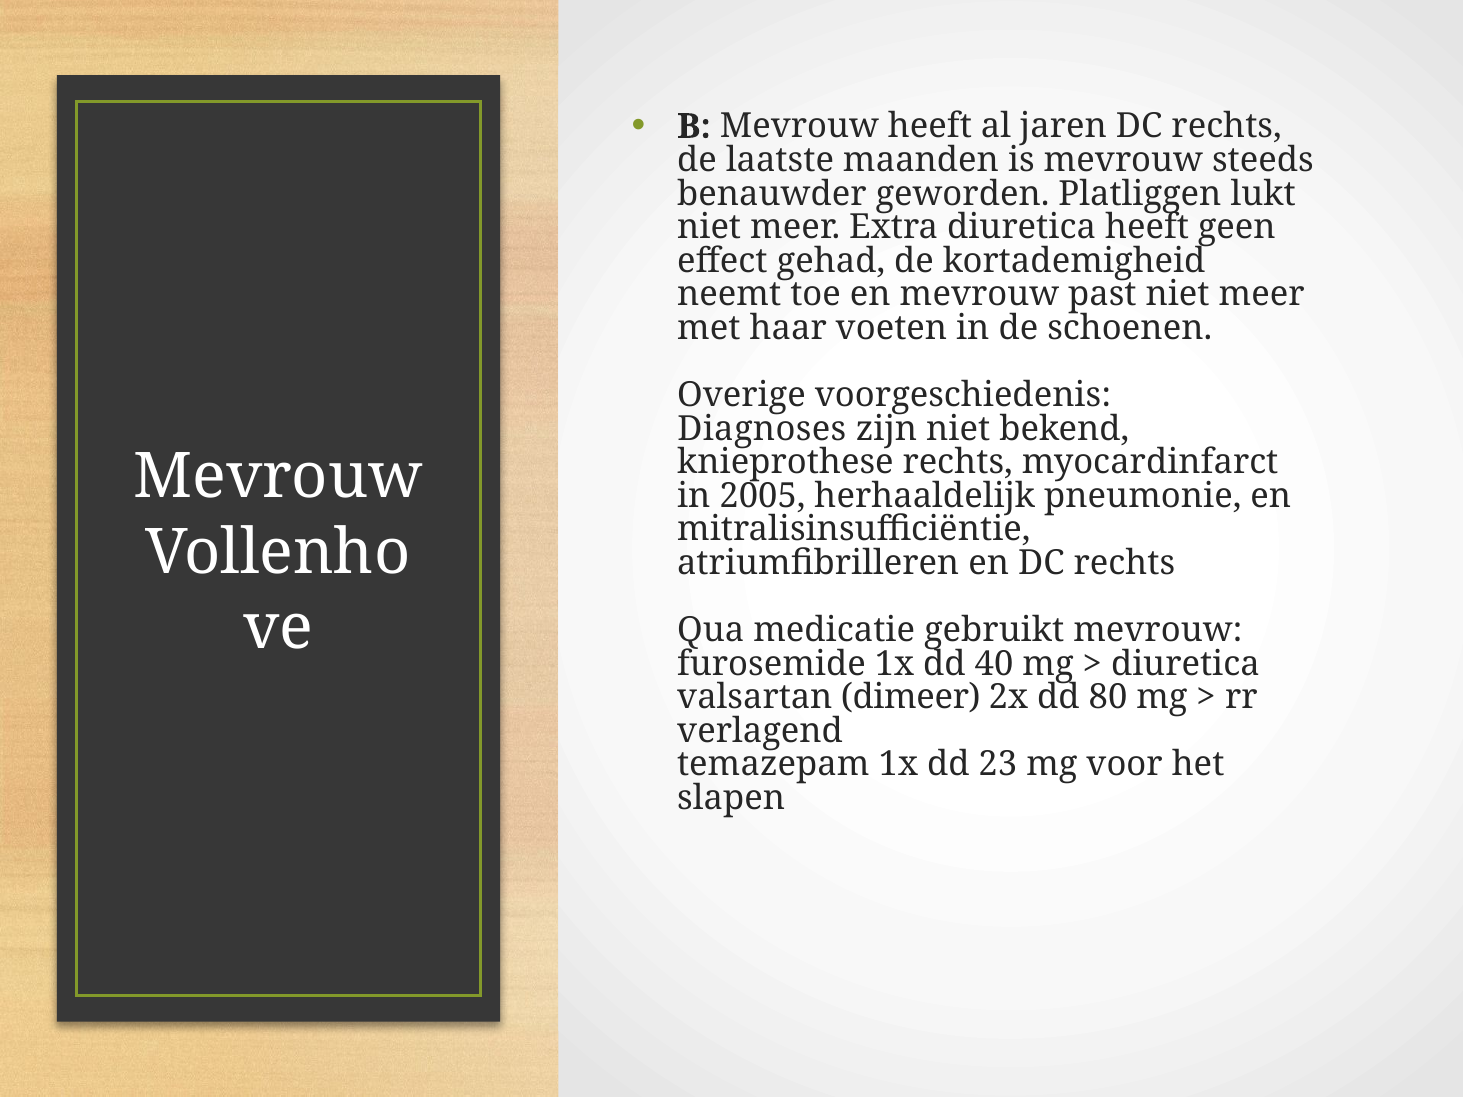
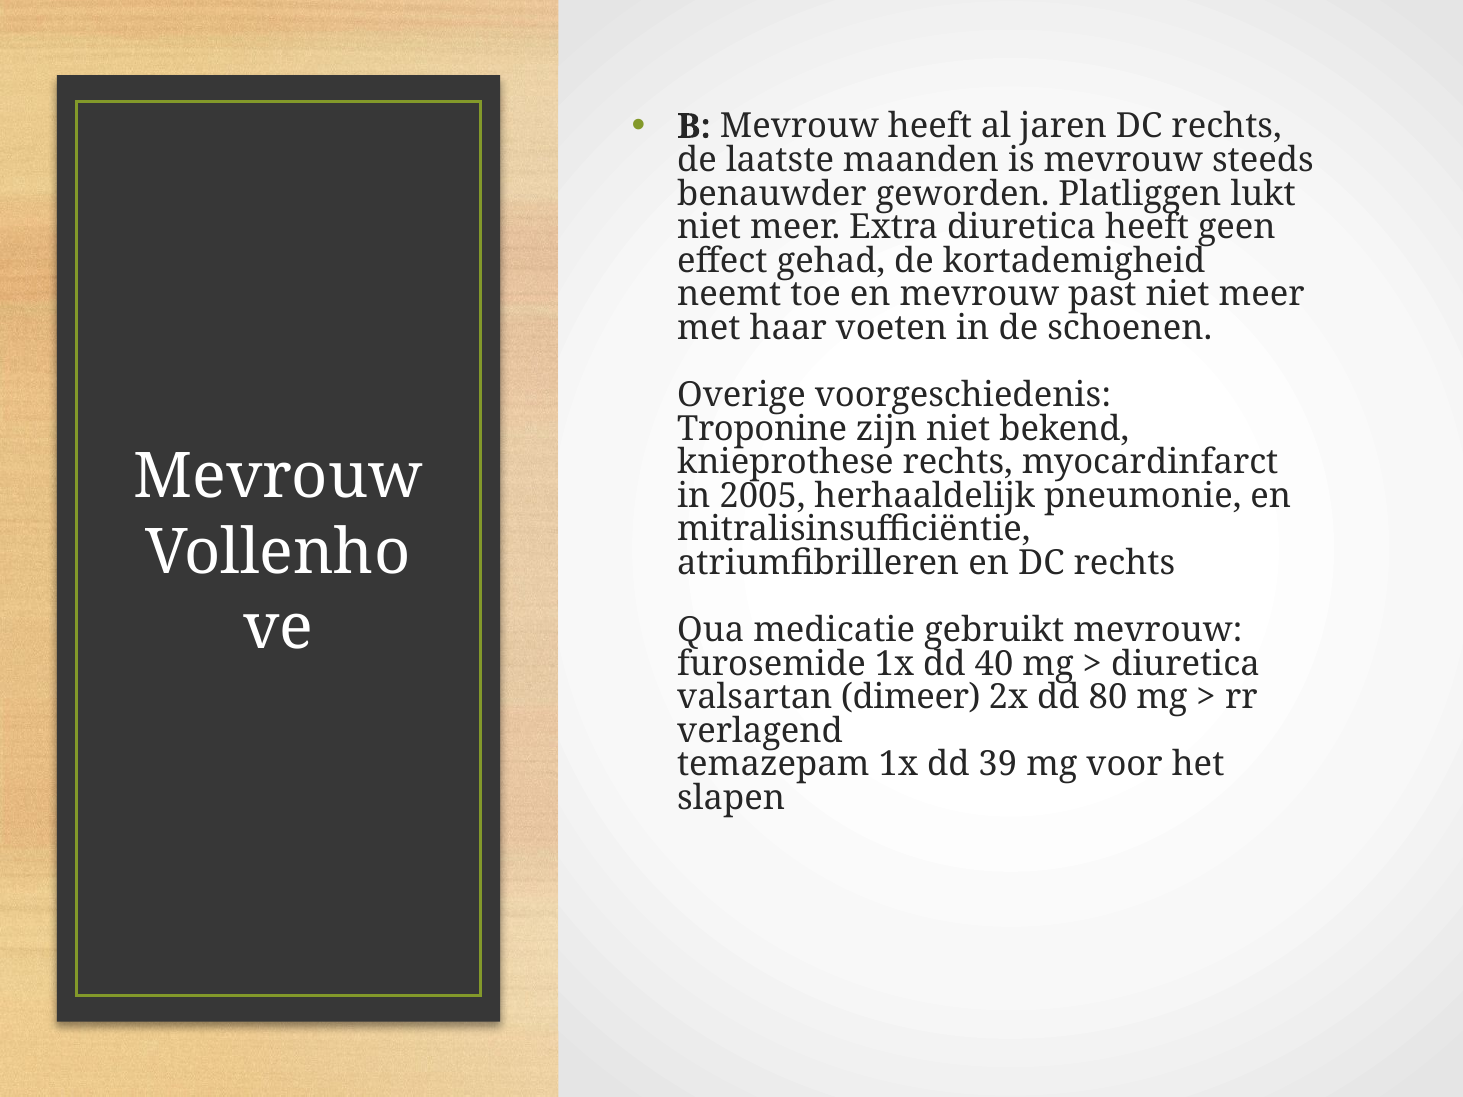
Diagnoses: Diagnoses -> Troponine
23: 23 -> 39
